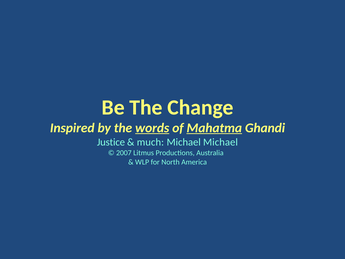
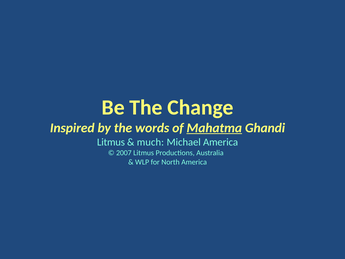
words underline: present -> none
Justice at (111, 142): Justice -> Litmus
Michael Michael: Michael -> America
